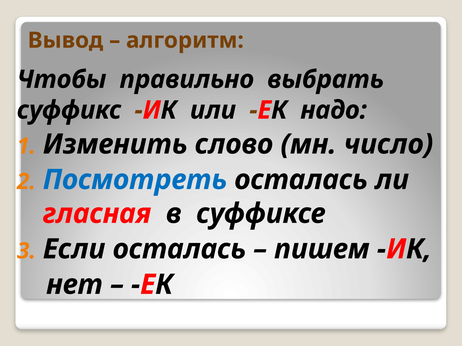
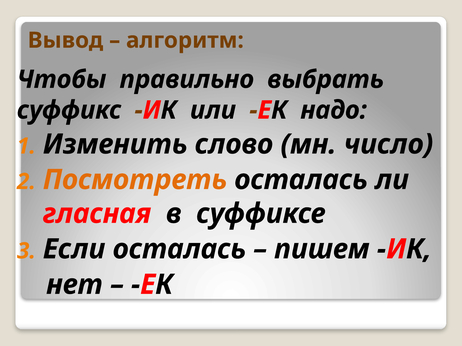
Посмотреть colour: blue -> orange
